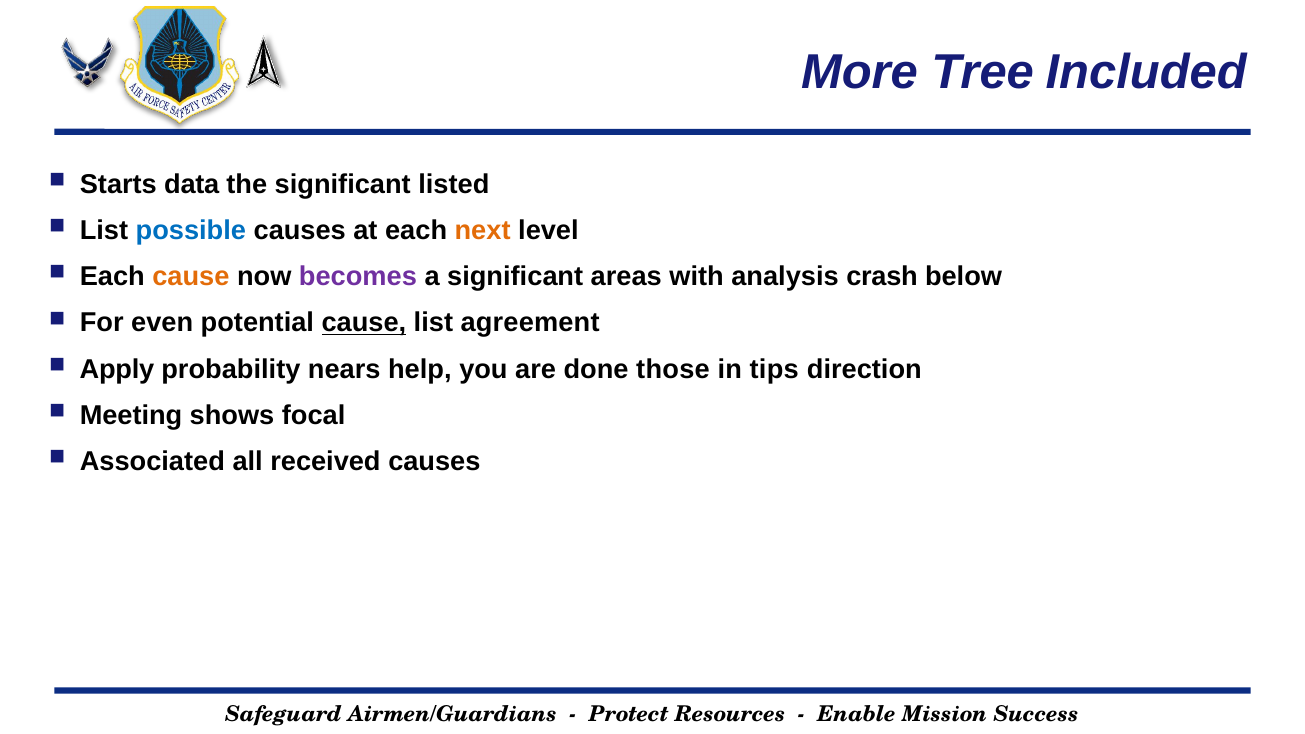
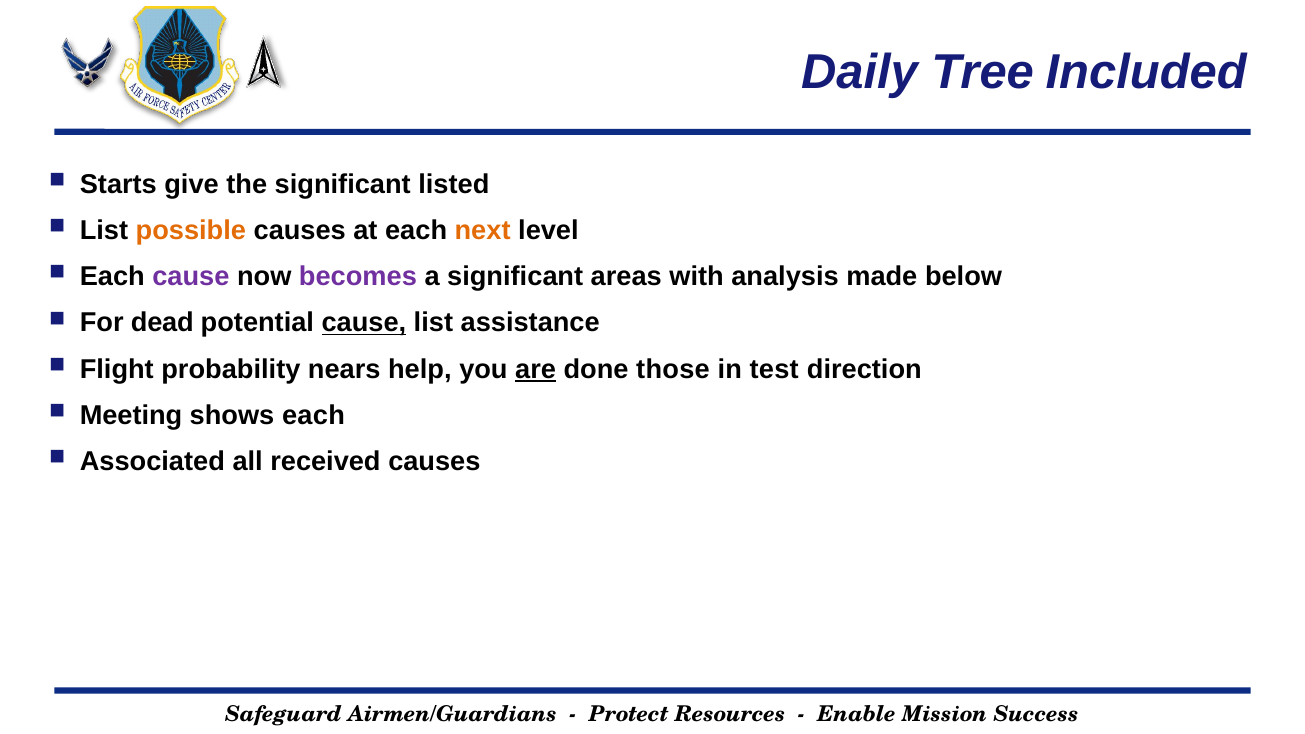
More: More -> Daily
data: data -> give
possible colour: blue -> orange
cause at (191, 277) colour: orange -> purple
crash: crash -> made
even: even -> dead
agreement: agreement -> assistance
Apply: Apply -> Flight
are underline: none -> present
tips: tips -> test
shows focal: focal -> each
